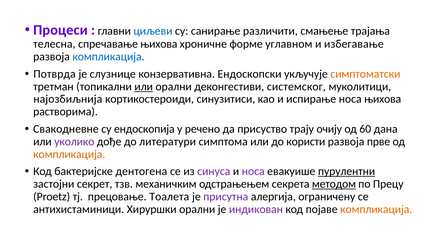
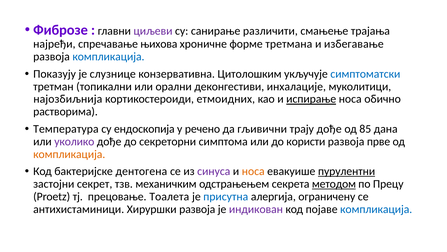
Процеси: Процеси -> Фиброзе
циљеви colour: blue -> purple
телесна: телесна -> најређи
углавном: углавном -> третмана
Потврда: Потврда -> Показују
Ендоскопски: Ендоскопски -> Цитолошким
симптоматски colour: orange -> blue
или at (144, 86) underline: present -> none
системског: системског -> инхалације
синузитиси: синузитиси -> етмоидних
испирање underline: none -> present
носа њихова: њихова -> обично
Свакодневне: Свакодневне -> Температура
присуство: присуство -> гљивични
трају очију: очију -> дође
60: 60 -> 85
литератури: литератури -> секреторни
носа at (253, 171) colour: purple -> orange
присутна colour: purple -> blue
Хируршки орални: орални -> развоја
компликација at (376, 209) colour: orange -> blue
